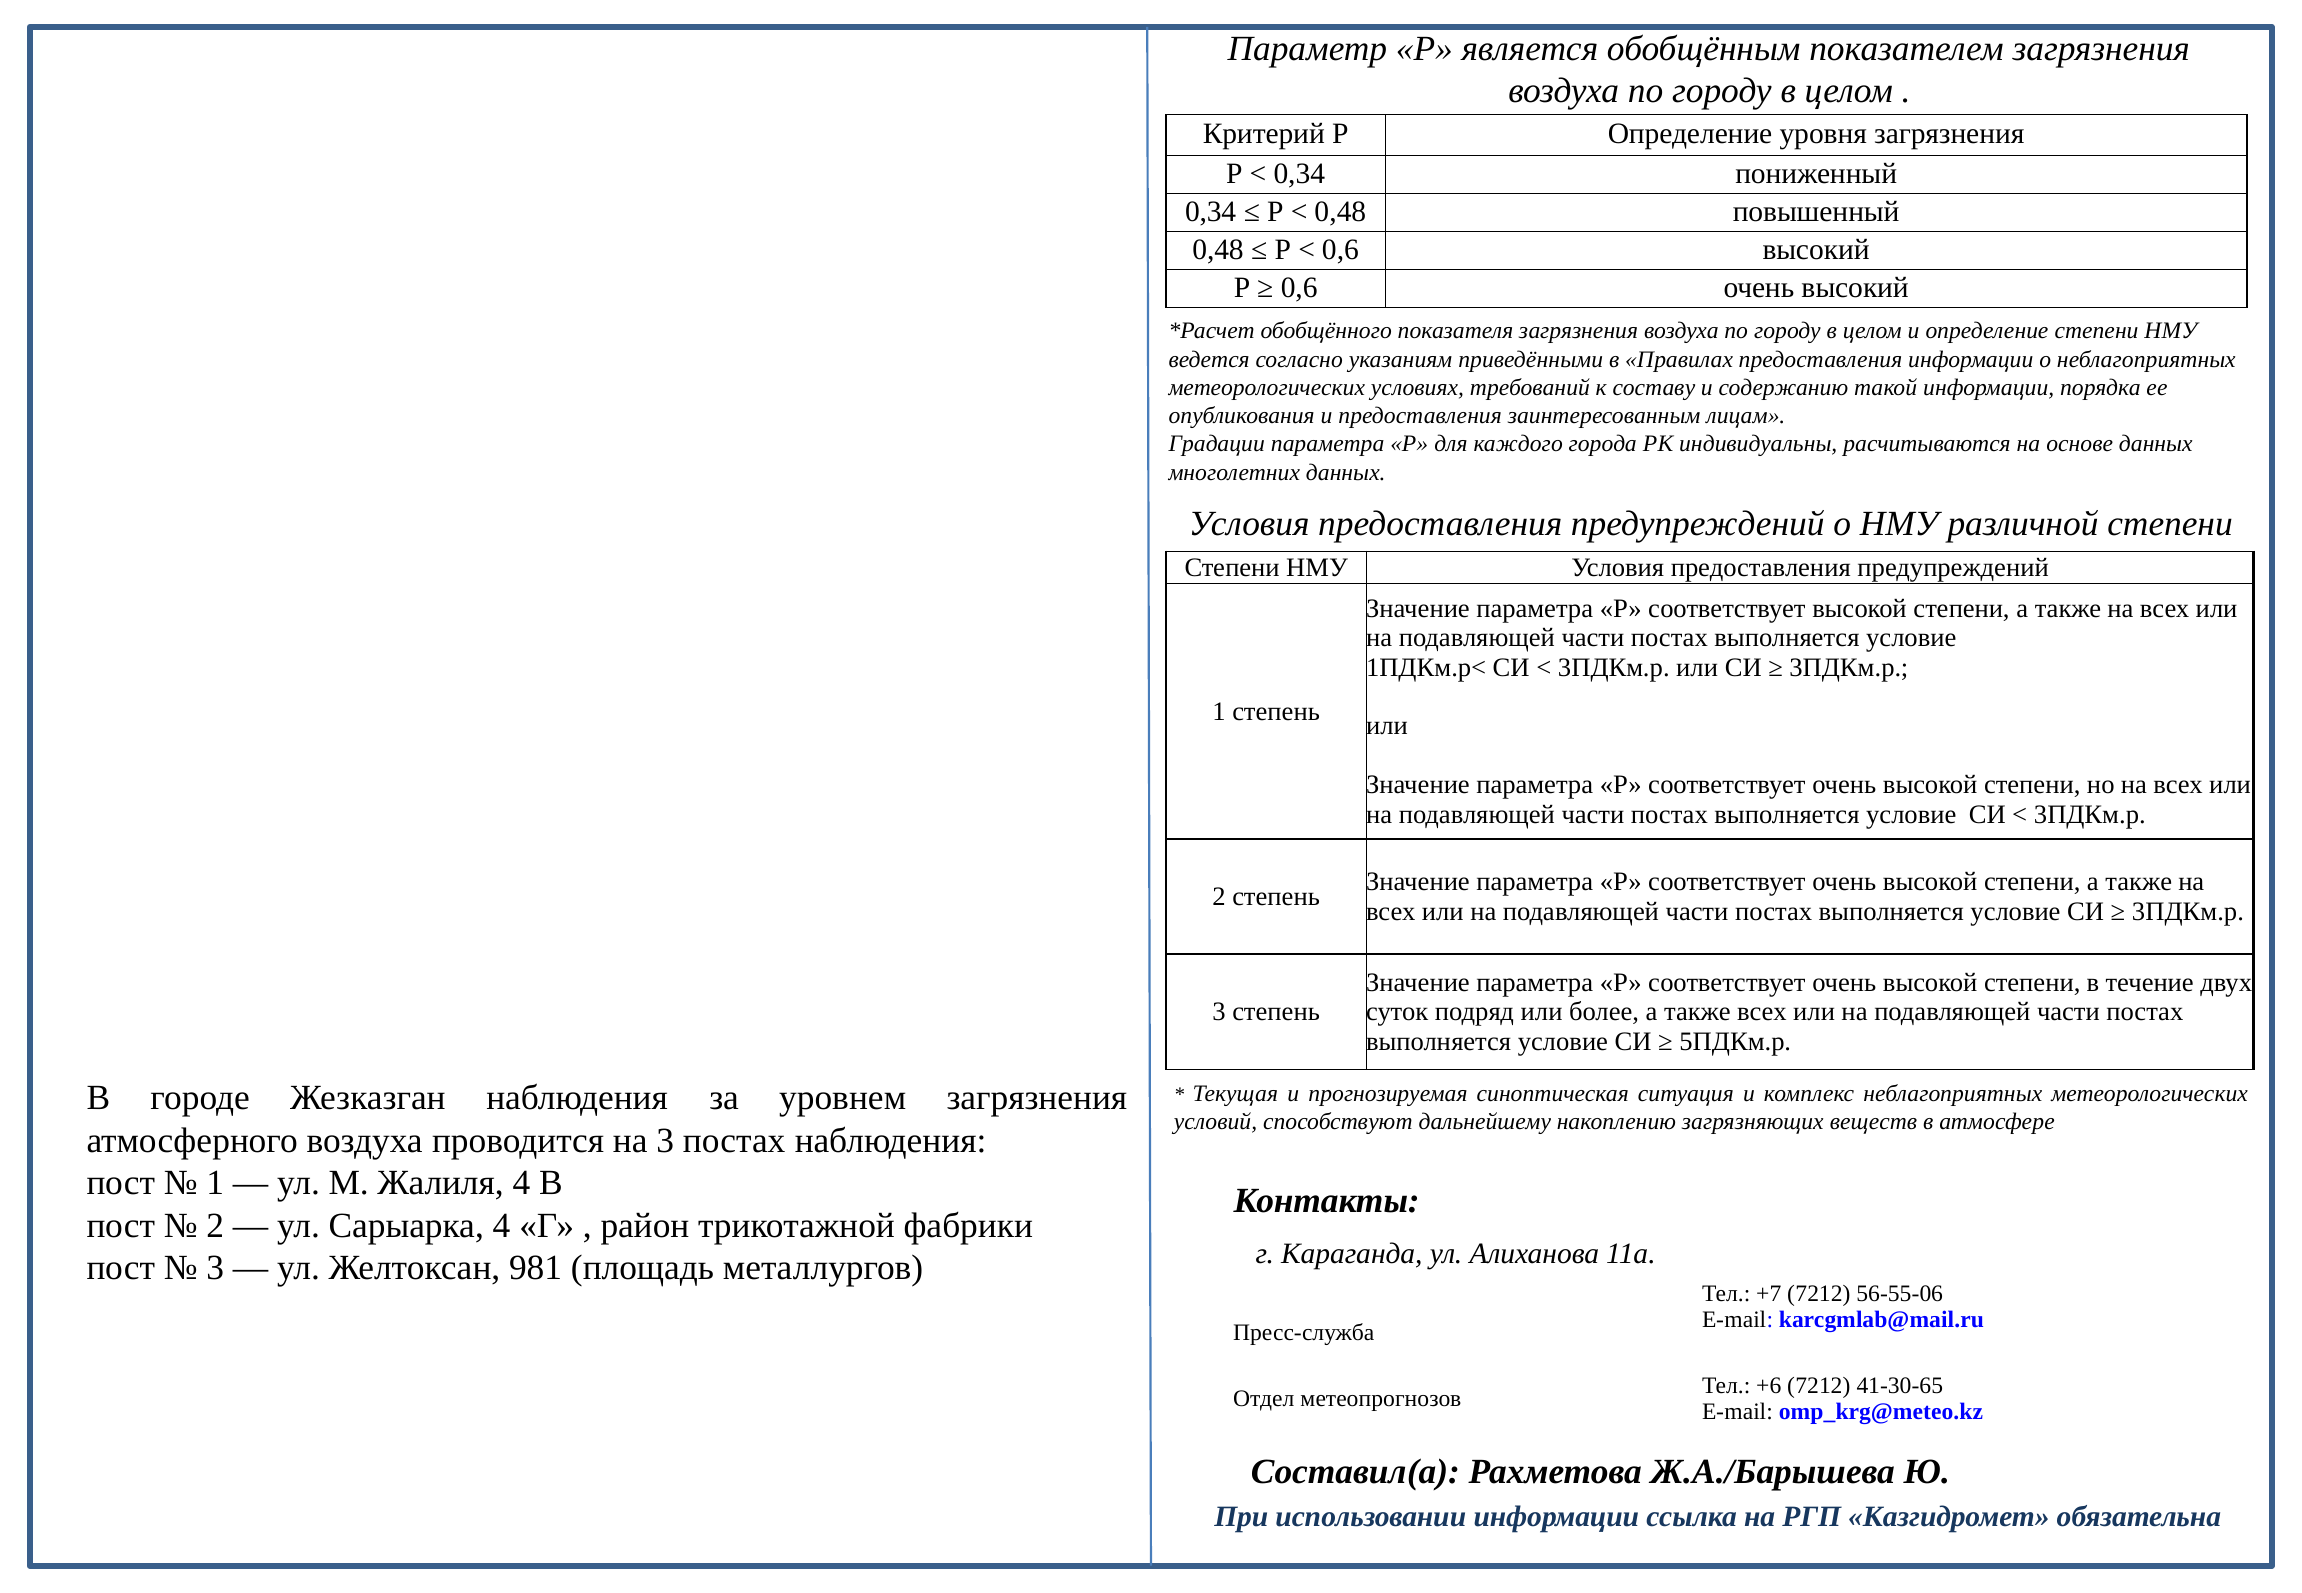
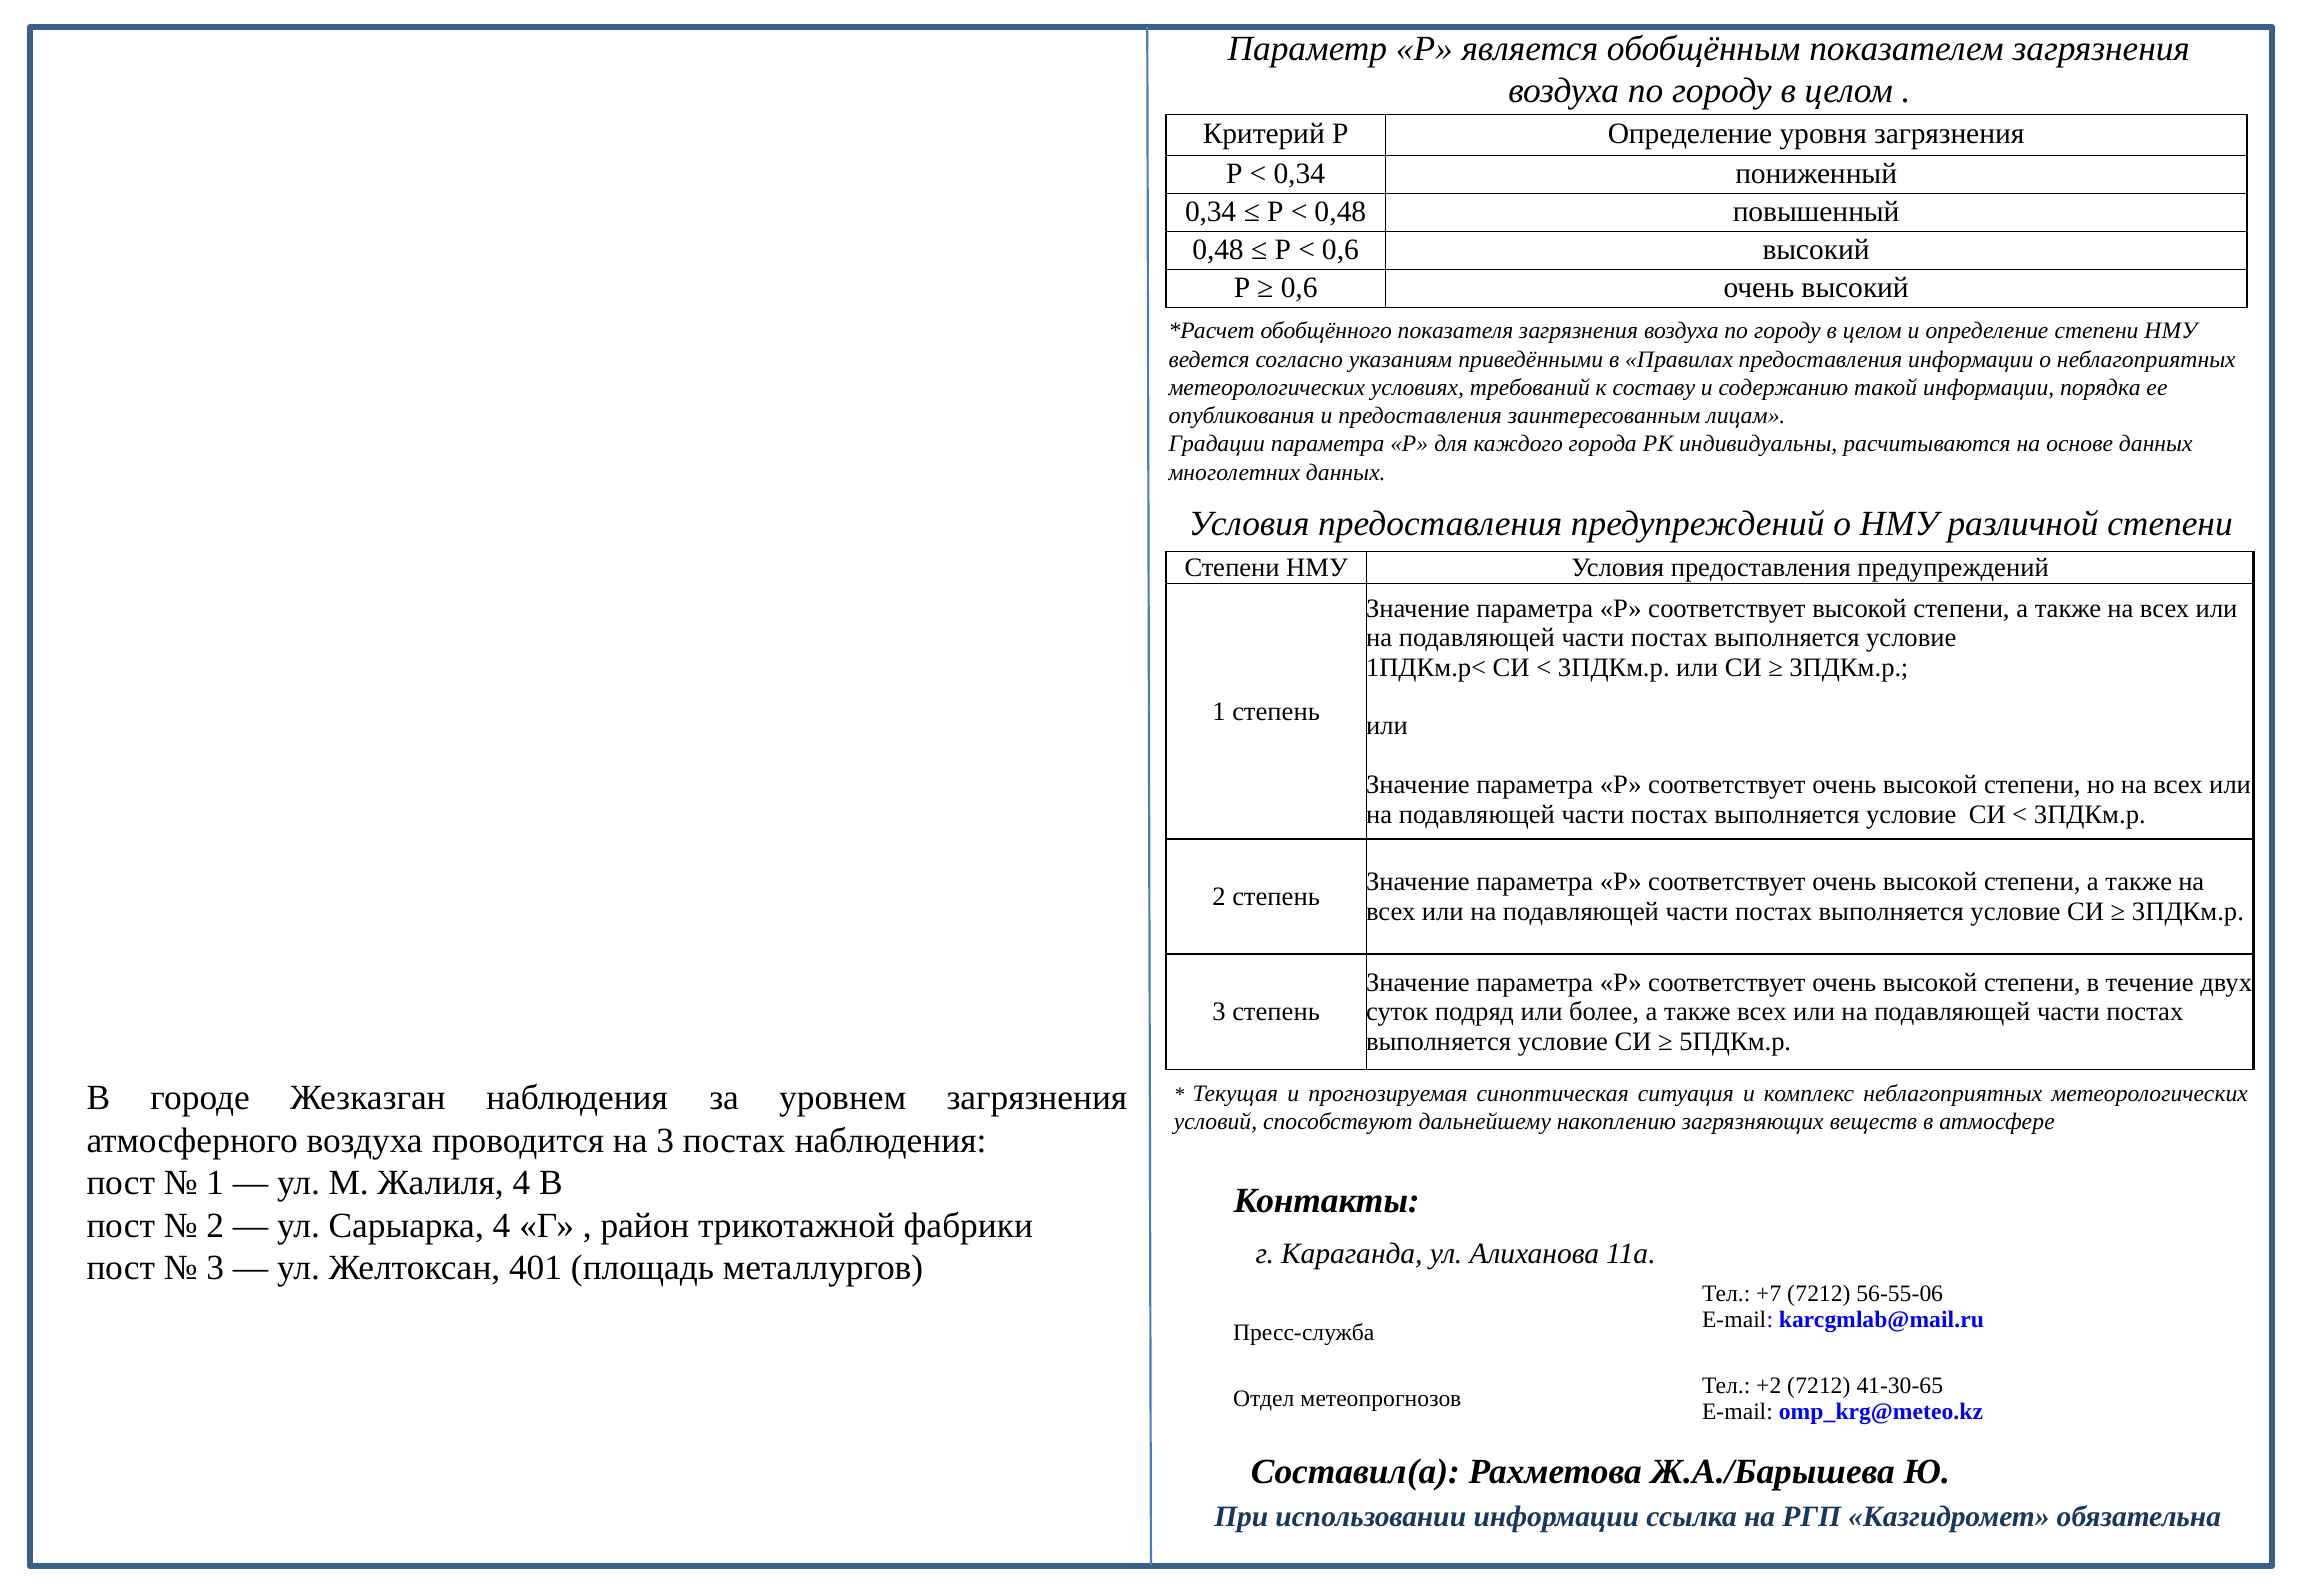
981: 981 -> 401
+6: +6 -> +2
